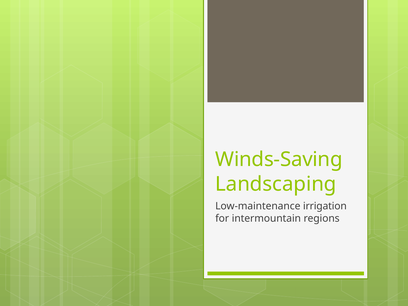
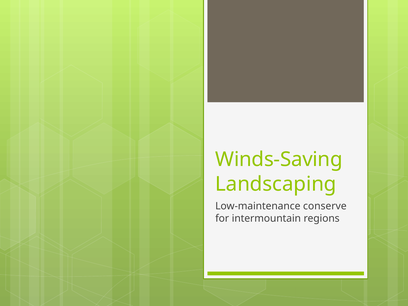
irrigation: irrigation -> conserve
